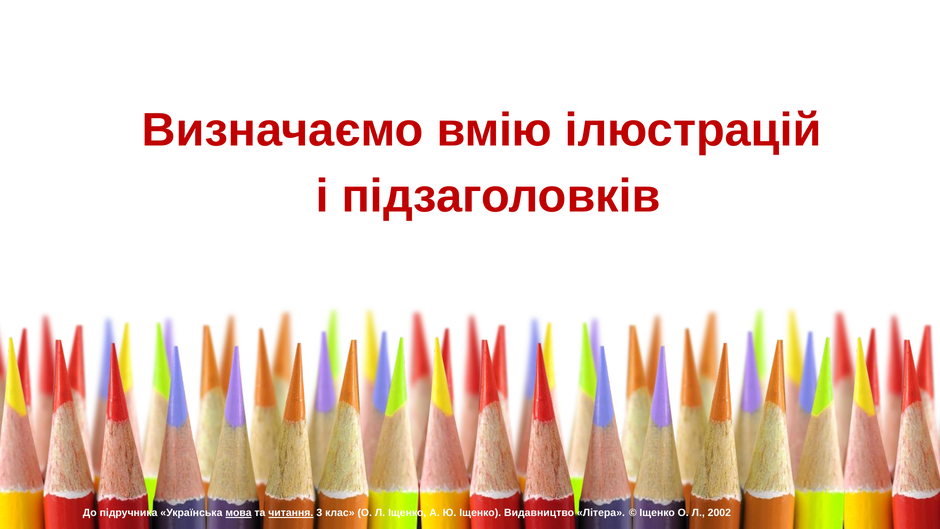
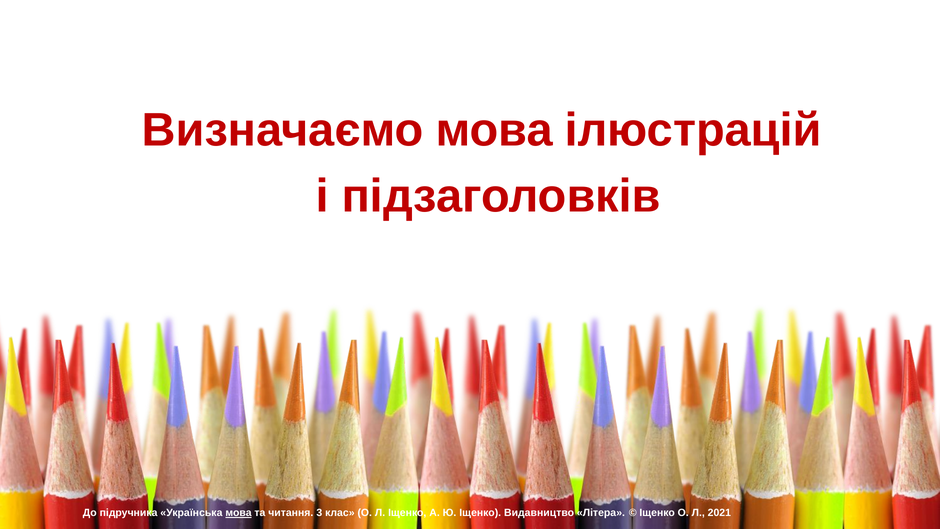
Визначаємо вмію: вмію -> мова
читання underline: present -> none
2002: 2002 -> 2021
